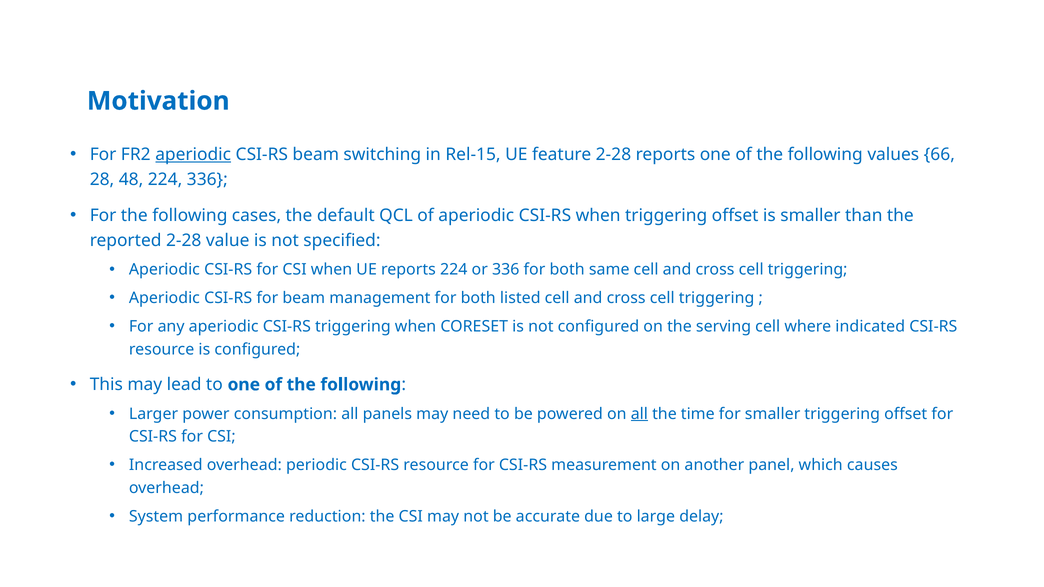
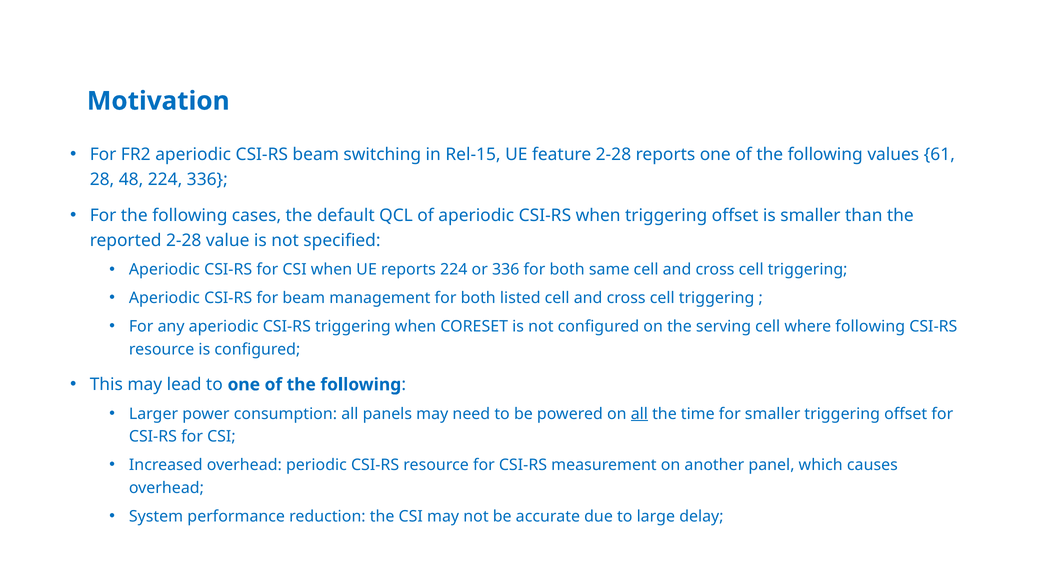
aperiodic at (193, 155) underline: present -> none
66: 66 -> 61
where indicated: indicated -> following
